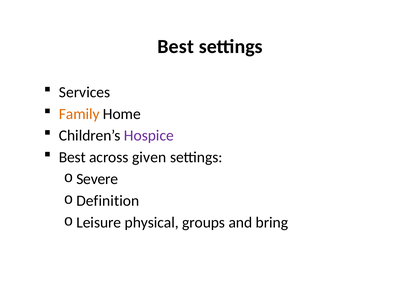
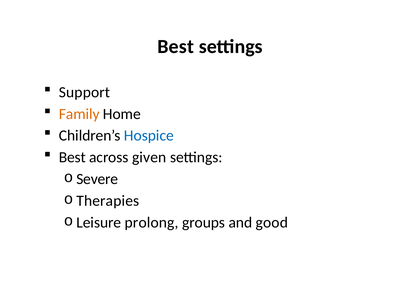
Services: Services -> Support
Hospice colour: purple -> blue
Definition: Definition -> Therapies
physical: physical -> prolong
bring: bring -> good
